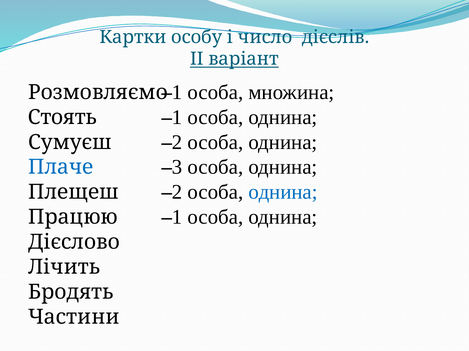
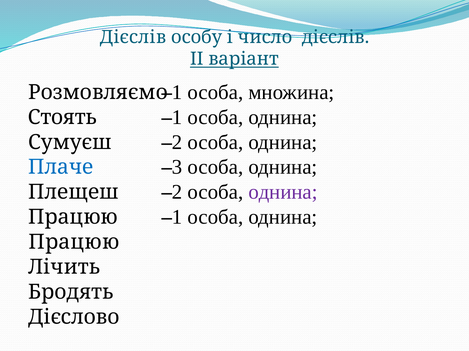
Картки at (133, 37): Картки -> Дієслів
однина at (283, 193) colour: blue -> purple
Дієслово at (74, 243): Дієслово -> Працюю
Частини: Частини -> Дієслово
